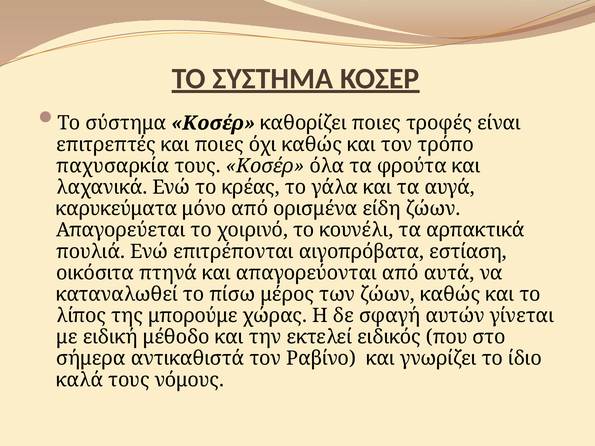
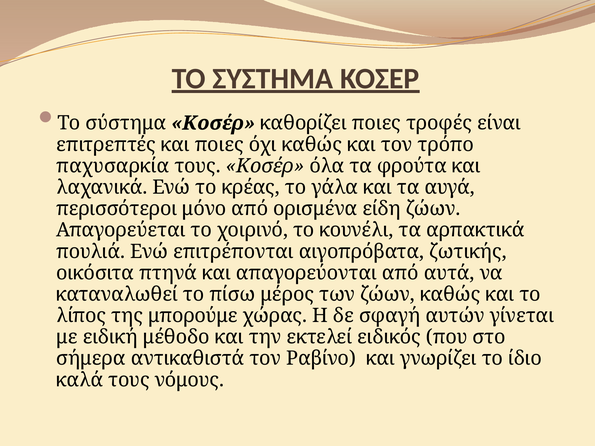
καρυκεύματα: καρυκεύματα -> περισσότεροι
εστίαση: εστίαση -> ζωτικής
